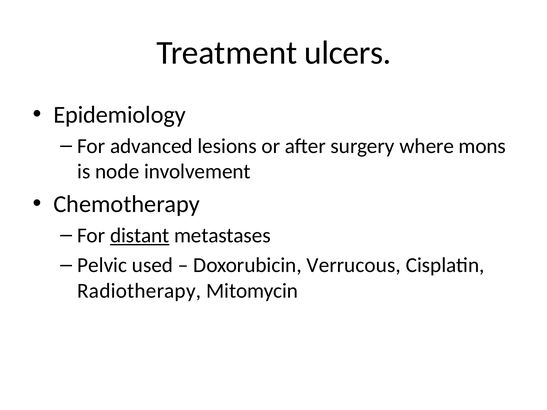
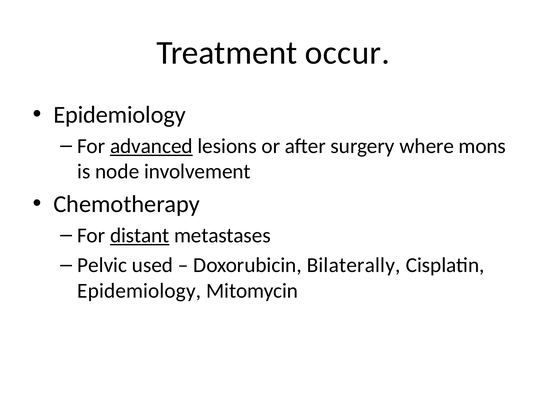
ulcers: ulcers -> occur
advanced underline: none -> present
Verrucous: Verrucous -> Bilaterally
Radiotherapy at (139, 291): Radiotherapy -> Epidemiology
